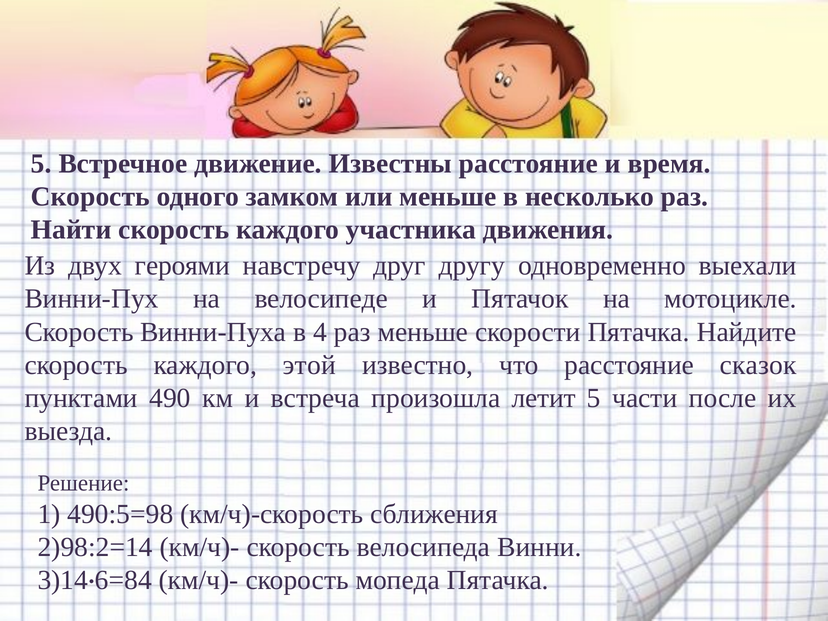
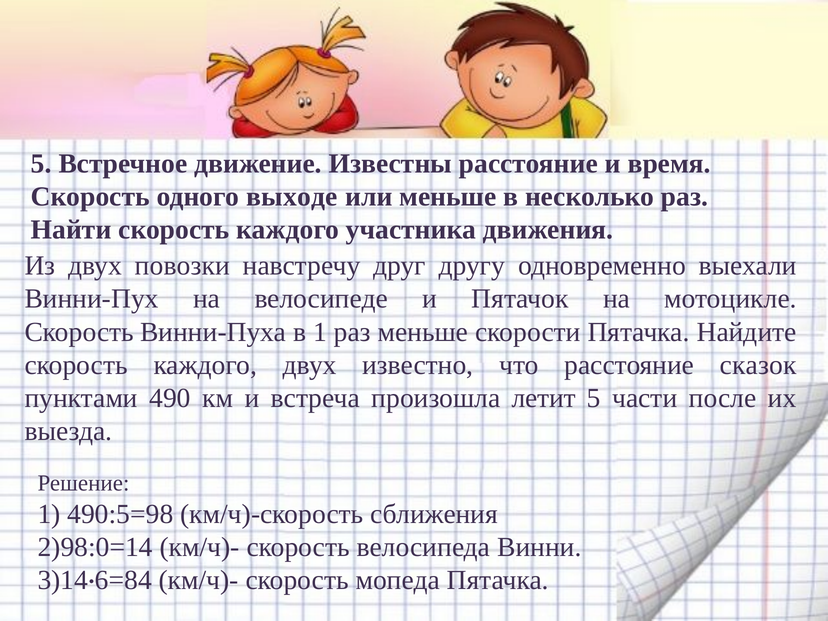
замком: замком -> выходе
героями: героями -> повозки
в 4: 4 -> 1
каждого этой: этой -> двух
2)98:2=14: 2)98:2=14 -> 2)98:0=14
